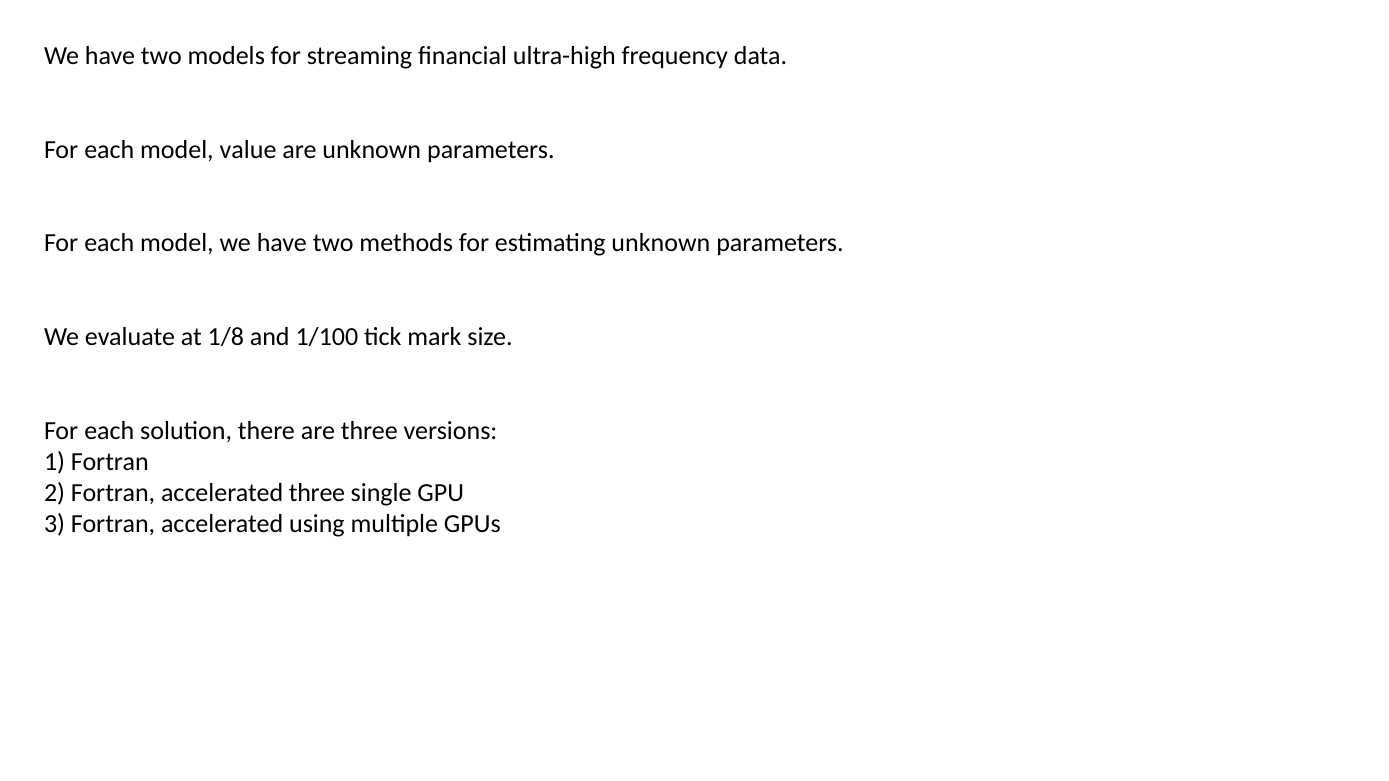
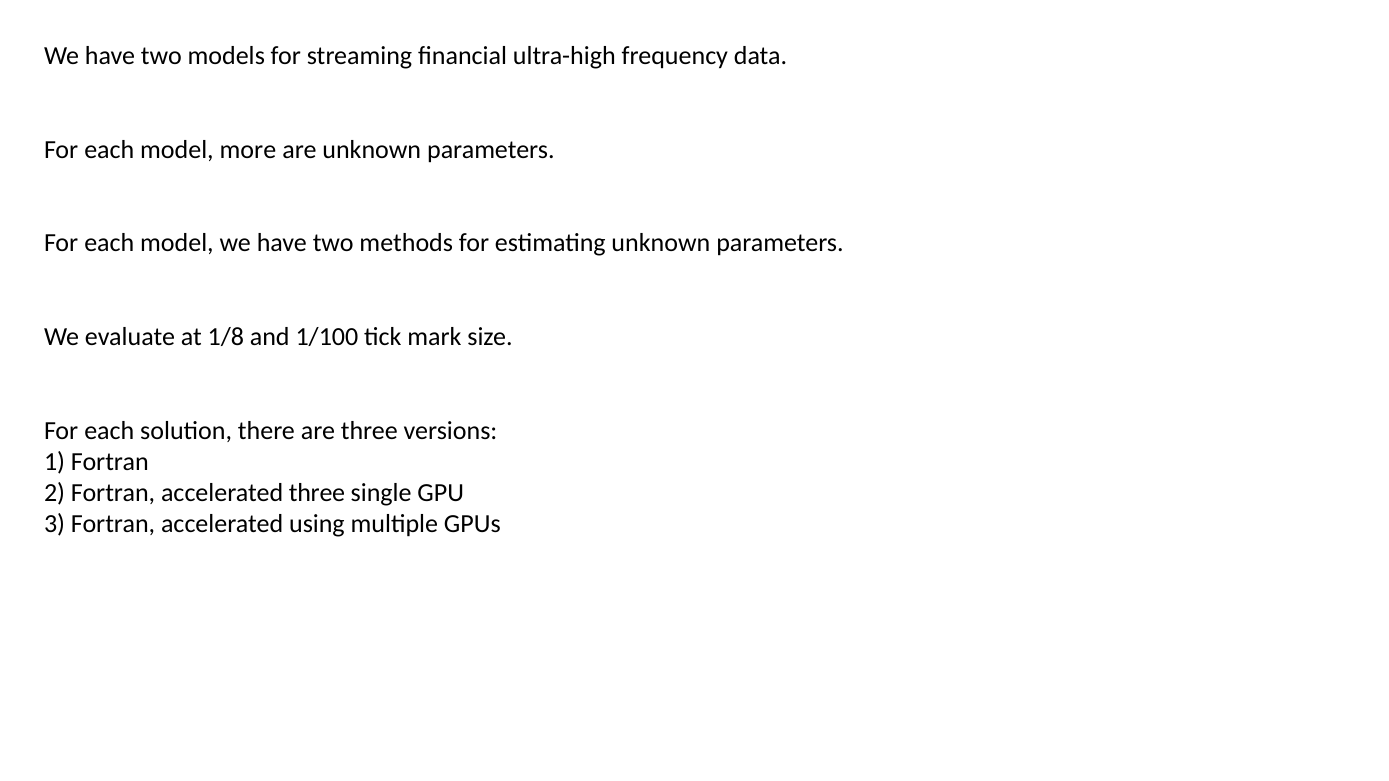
value: value -> more
